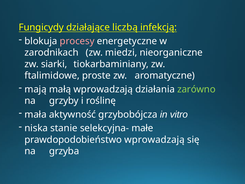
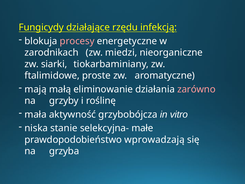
liczbą: liczbą -> rzędu
małą wprowadzają: wprowadzają -> eliminowanie
zarówno colour: light green -> pink
